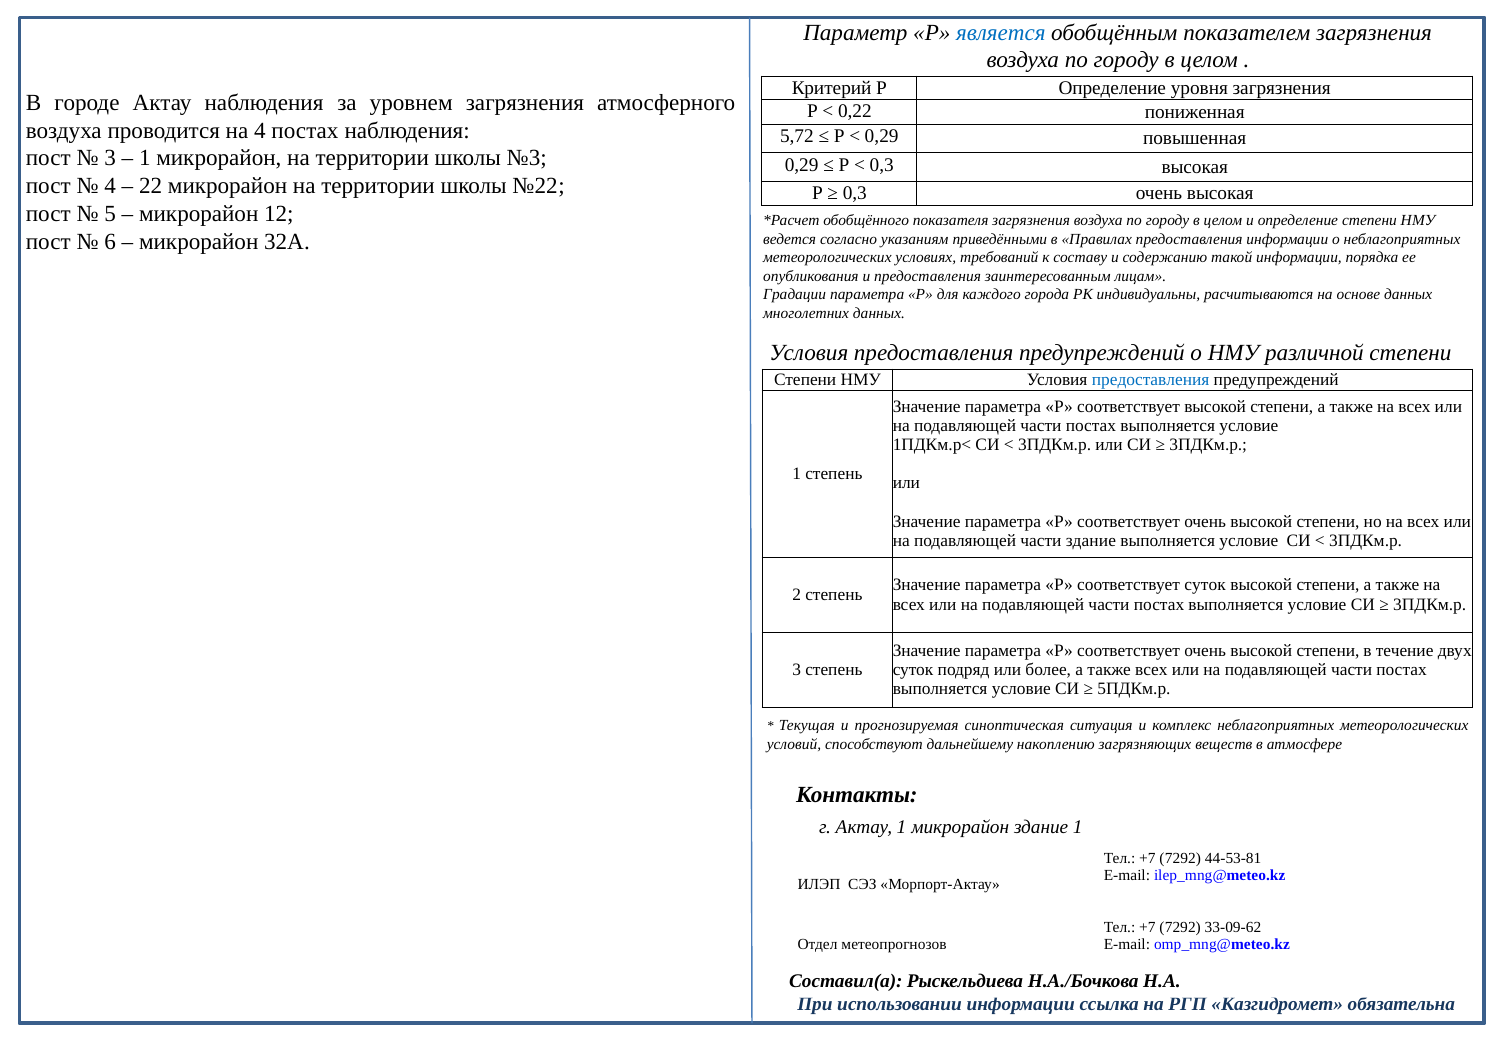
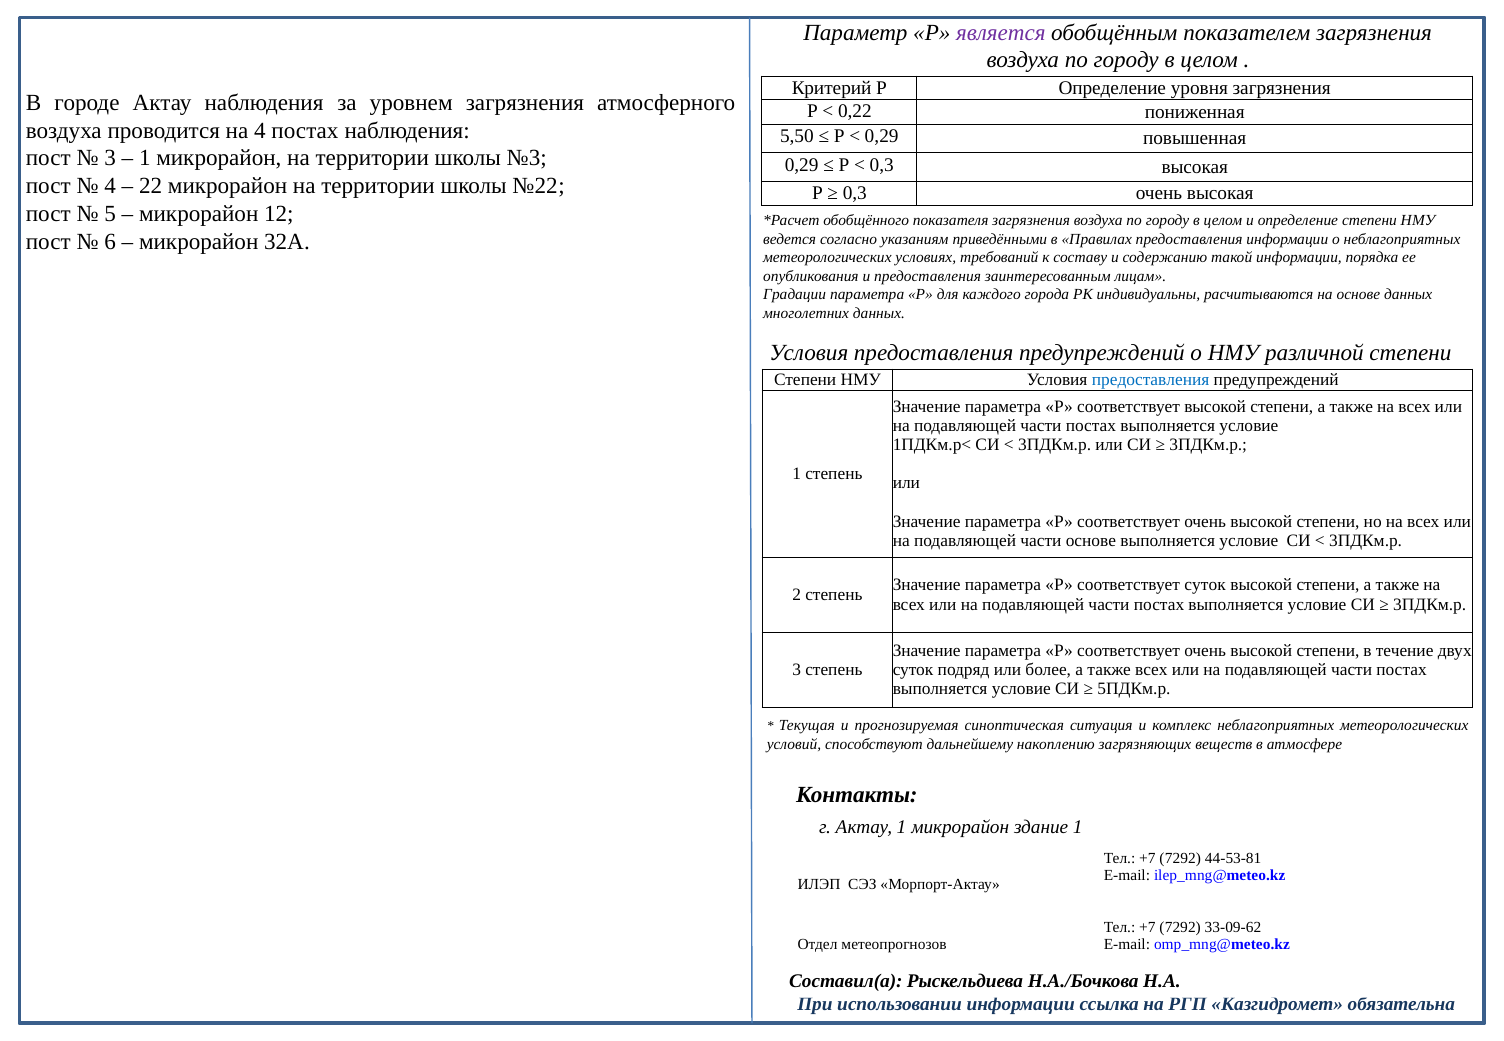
является colour: blue -> purple
5,72: 5,72 -> 5,50
части здание: здание -> основе
